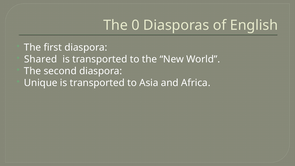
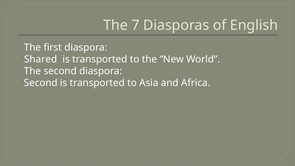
0: 0 -> 7
Unique at (41, 83): Unique -> Second
